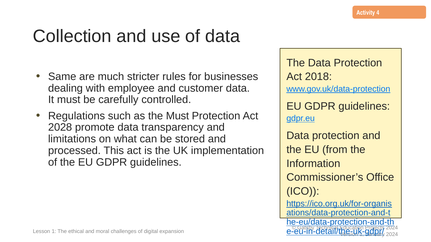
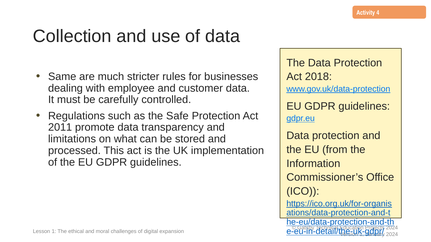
the Must: Must -> Safe
2028: 2028 -> 2011
